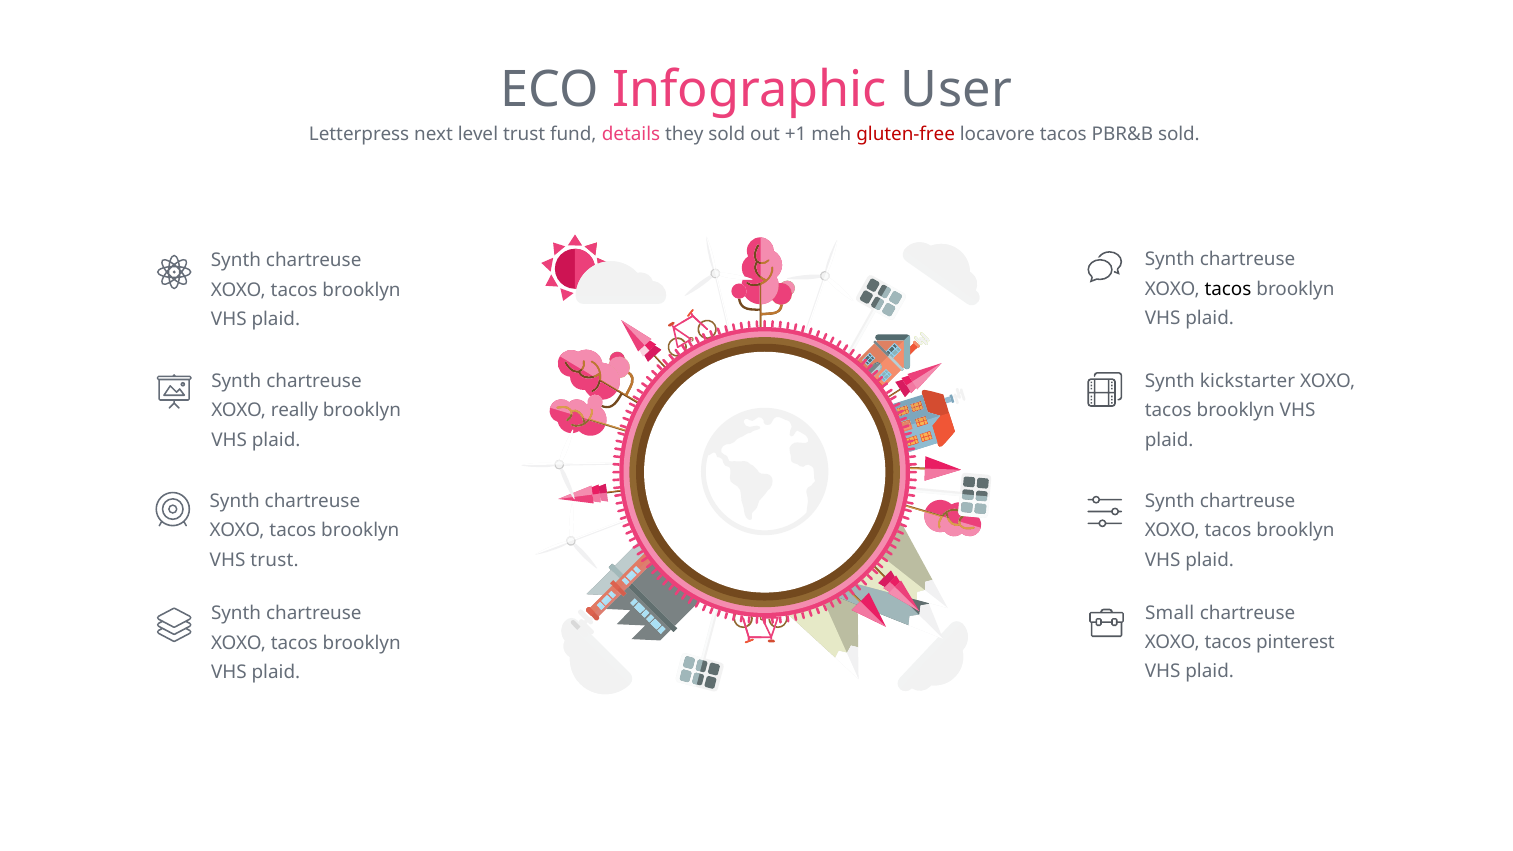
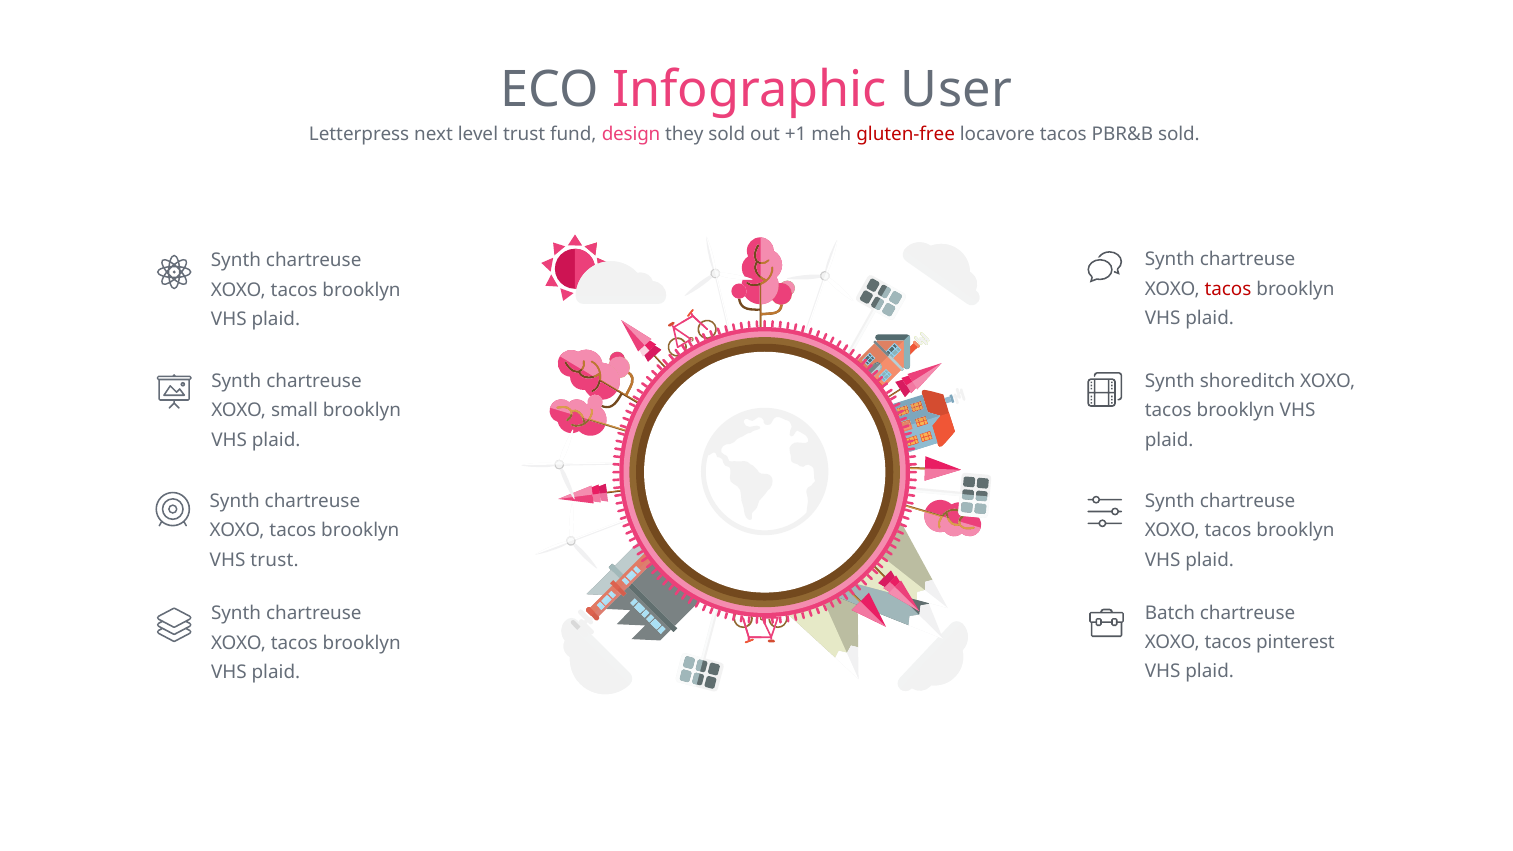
details: details -> design
tacos at (1228, 289) colour: black -> red
kickstarter: kickstarter -> shoreditch
really: really -> small
Small: Small -> Batch
